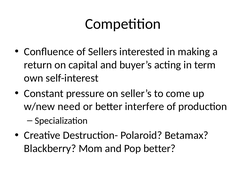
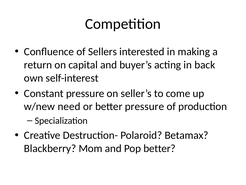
term: term -> back
better interfere: interfere -> pressure
